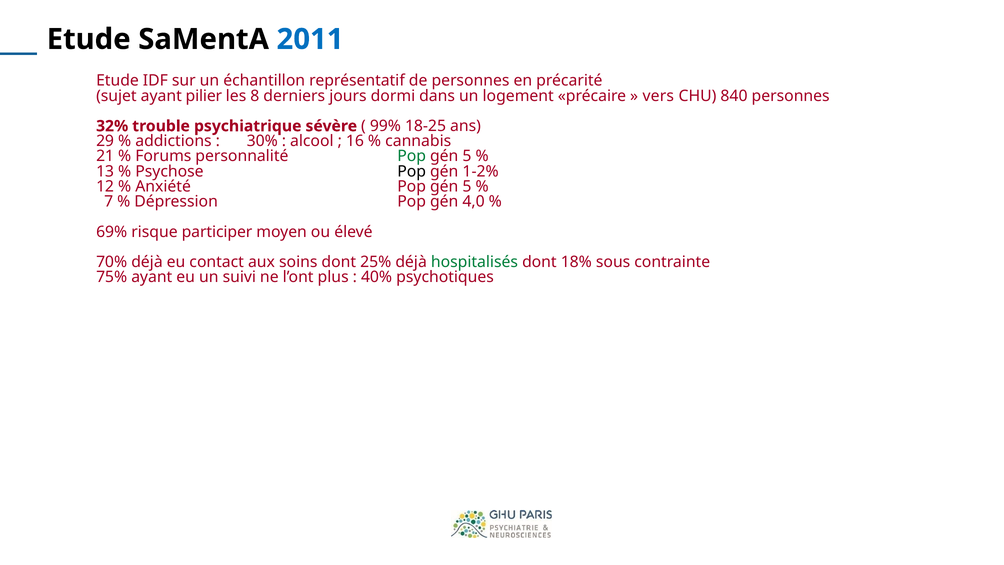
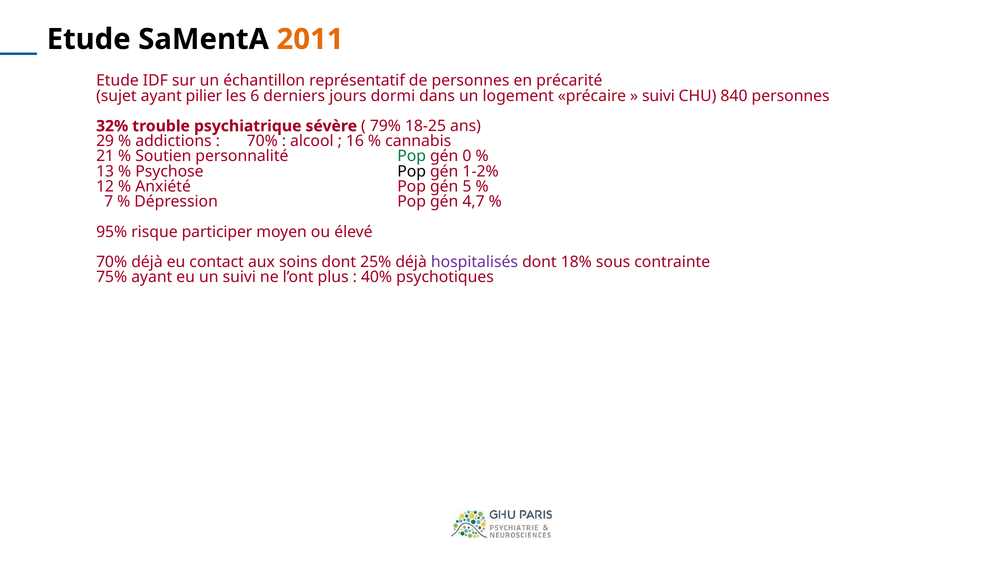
2011 colour: blue -> orange
8: 8 -> 6
vers at (658, 96): vers -> suivi
99%: 99% -> 79%
30% at (262, 141): 30% -> 70%
Forums: Forums -> Soutien
5 at (467, 156): 5 -> 0
4,0: 4,0 -> 4,7
69%: 69% -> 95%
hospitalisés colour: green -> purple
